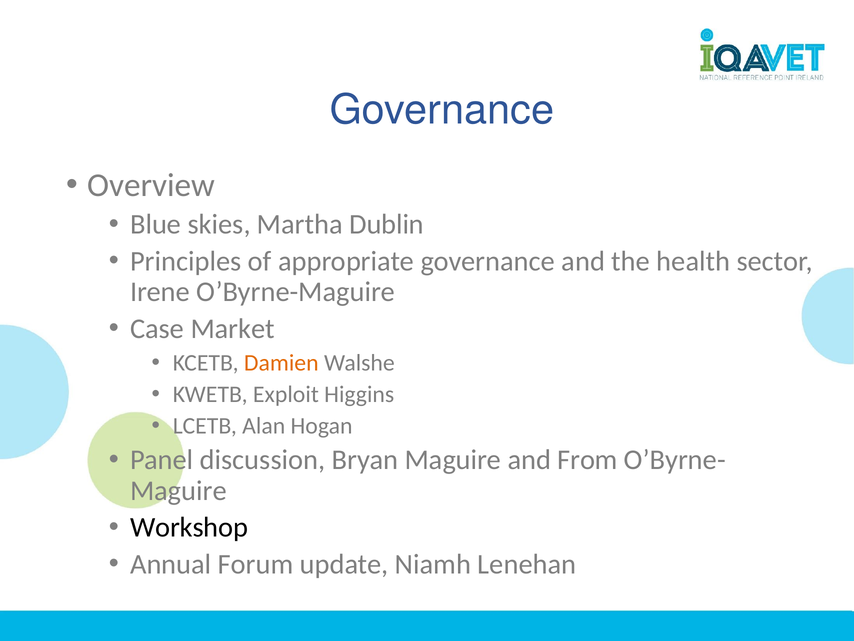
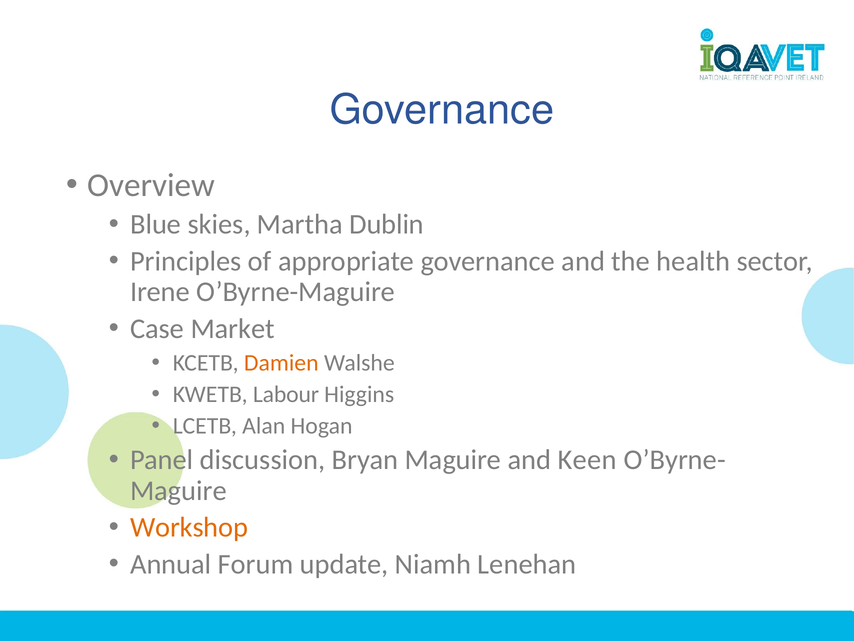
Exploit: Exploit -> Labour
From: From -> Keen
Workshop colour: black -> orange
